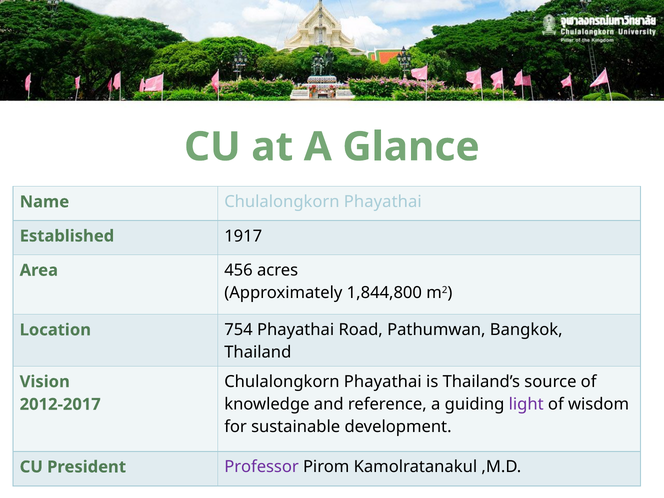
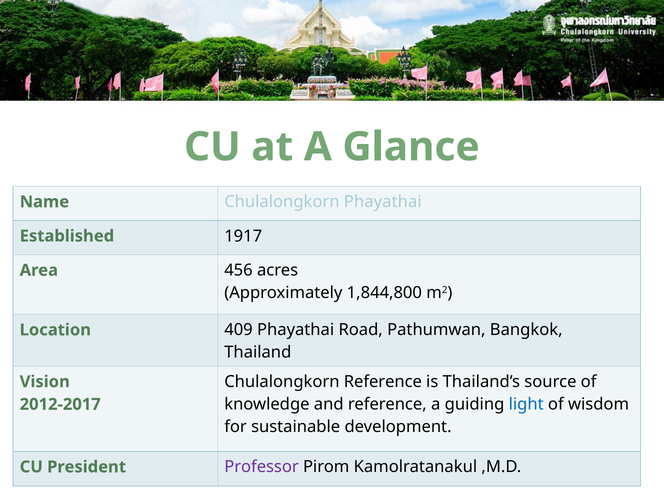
754: 754 -> 409
Phayathai at (383, 382): Phayathai -> Reference
light colour: purple -> blue
